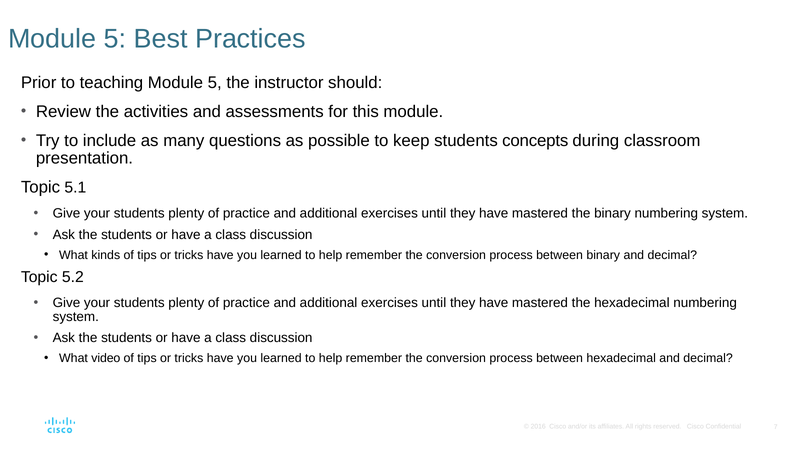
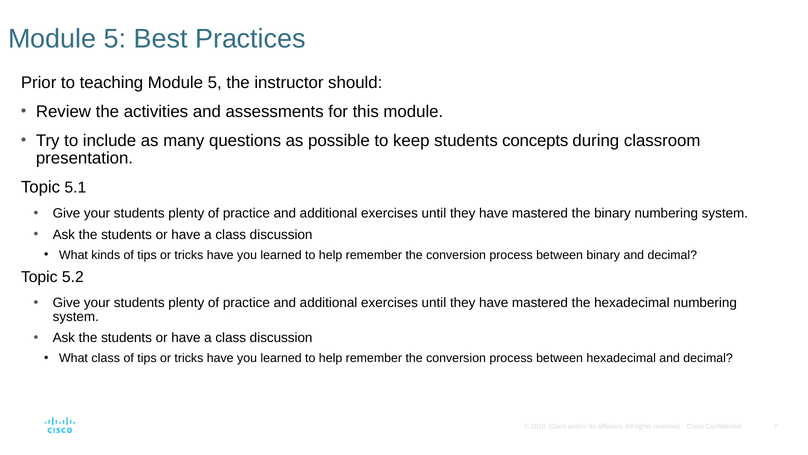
What video: video -> class
